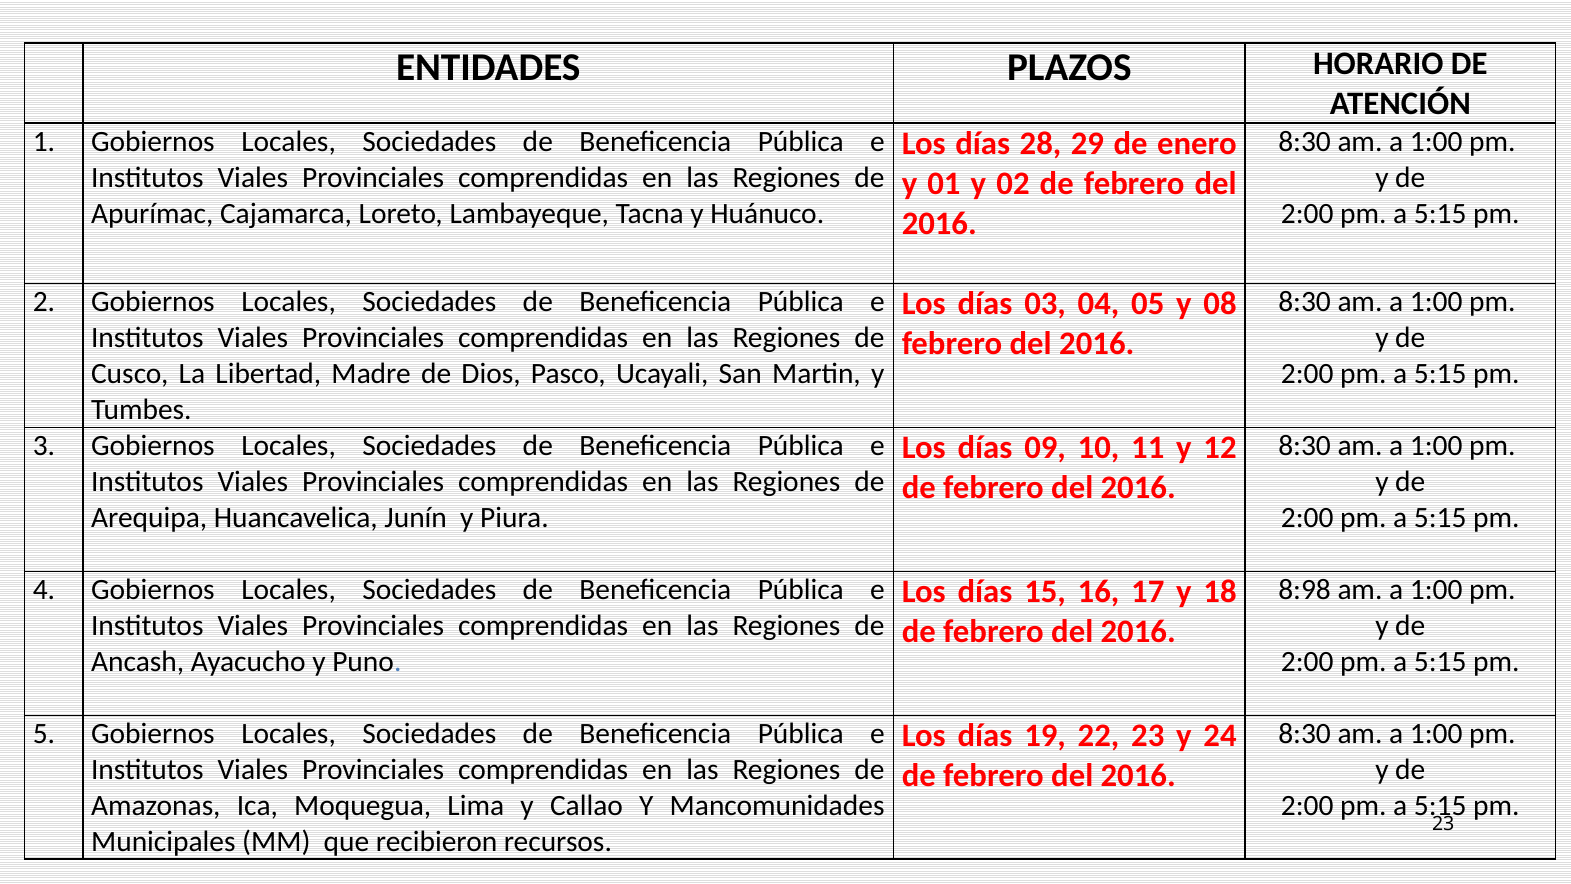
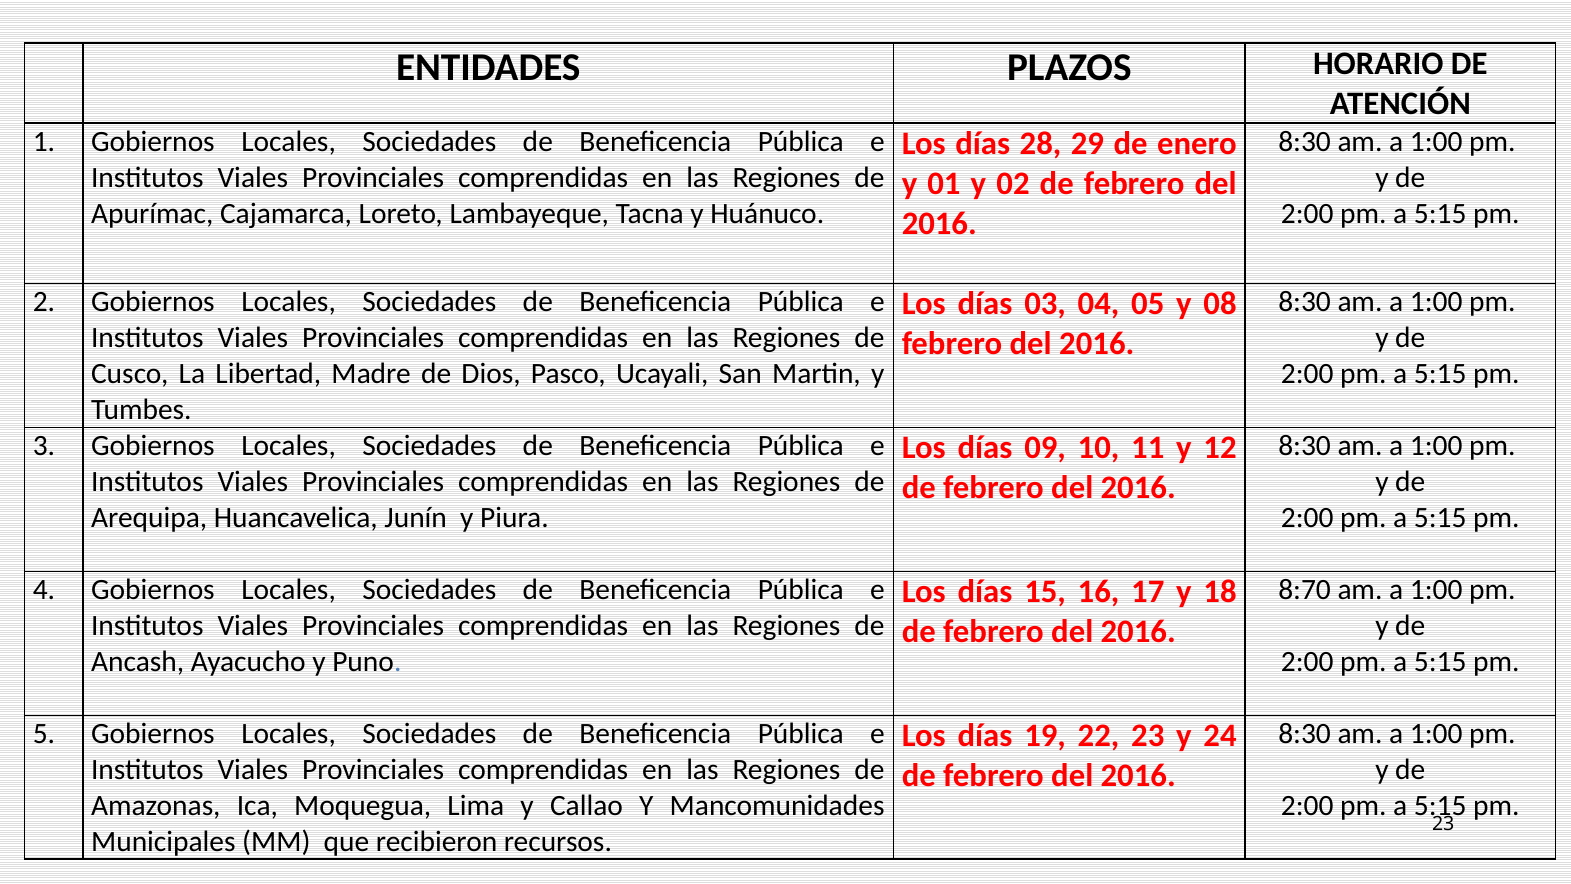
8:98: 8:98 -> 8:70
